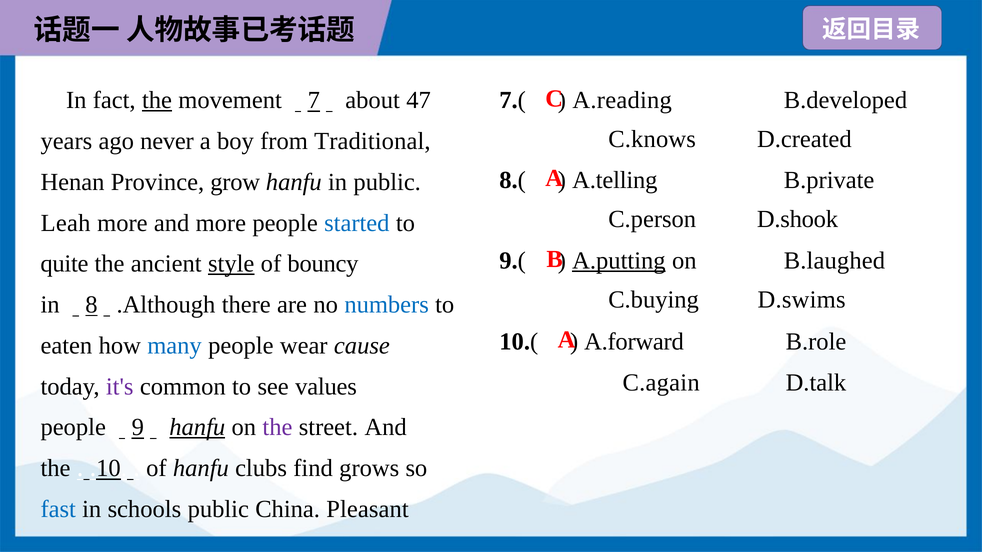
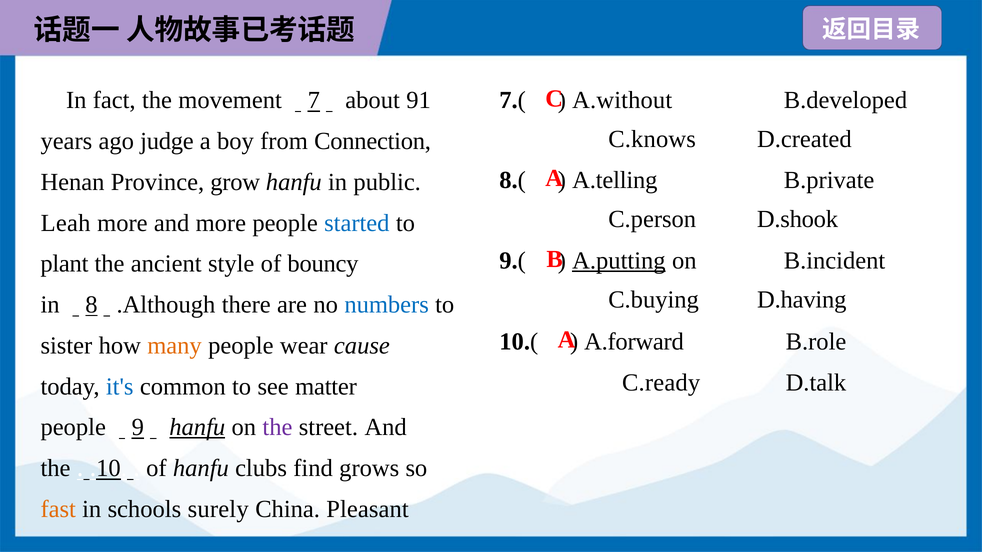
the at (157, 100) underline: present -> none
47: 47 -> 91
A.reading: A.reading -> A.without
never: never -> judge
Traditional: Traditional -> Connection
B.laughed: B.laughed -> B.incident
quite: quite -> plant
style underline: present -> none
D.swims: D.swims -> D.having
eaten: eaten -> sister
many colour: blue -> orange
C.again: C.again -> C.ready
it's colour: purple -> blue
values: values -> matter
fast colour: blue -> orange
schools public: public -> surely
